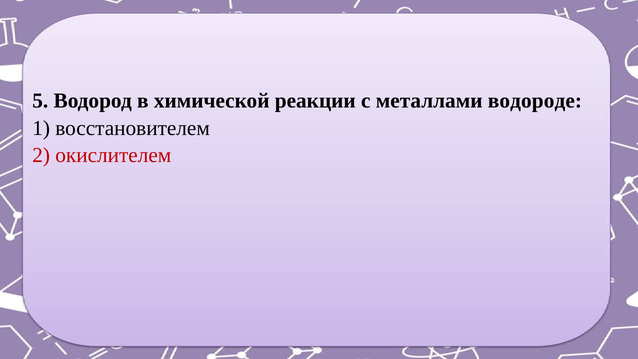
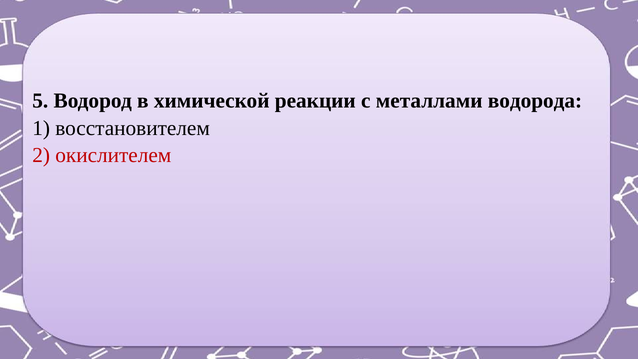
водороде: водороде -> водорода
